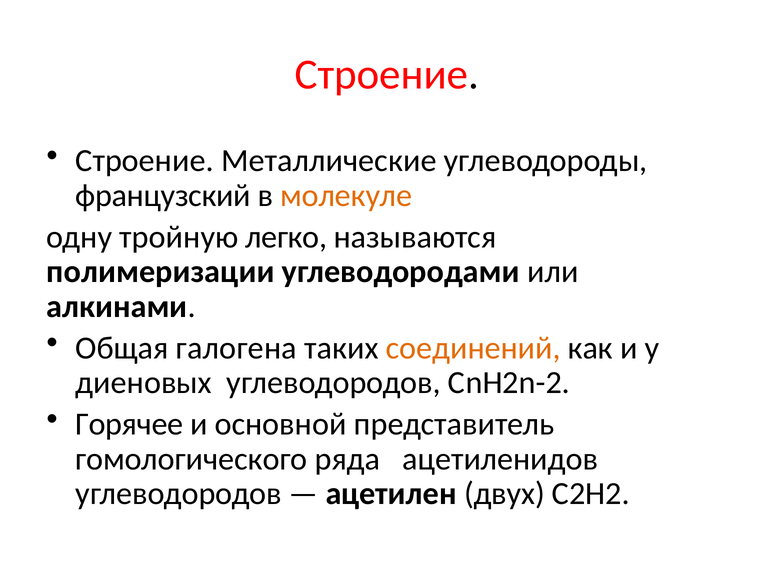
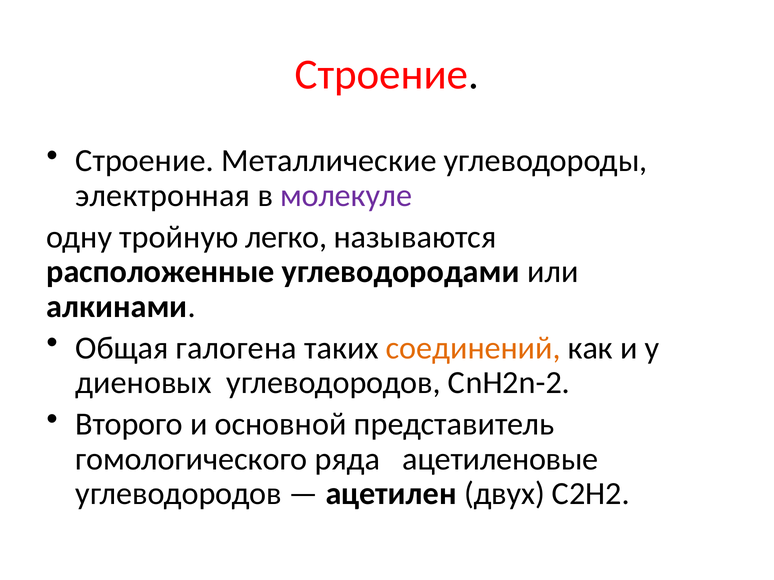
французский: французский -> электронная
молекуле colour: orange -> purple
полимеризации: полимеризации -> расположенные
Горячее: Горячее -> Второго
ацетиленидов: ацетиленидов -> ацетиленовые
